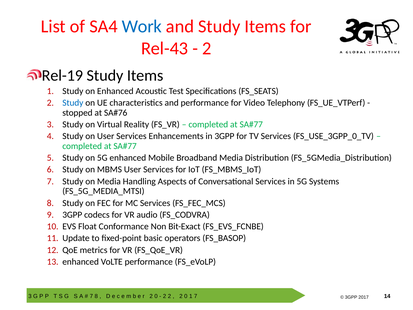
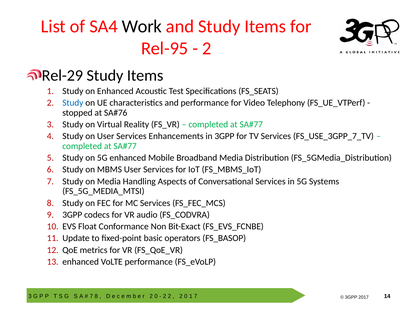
Work colour: blue -> black
Rel-43: Rel-43 -> Rel-95
Rel-19: Rel-19 -> Rel-29
FS_USE_3GPP_0_TV: FS_USE_3GPP_0_TV -> FS_USE_3GPP_7_TV
